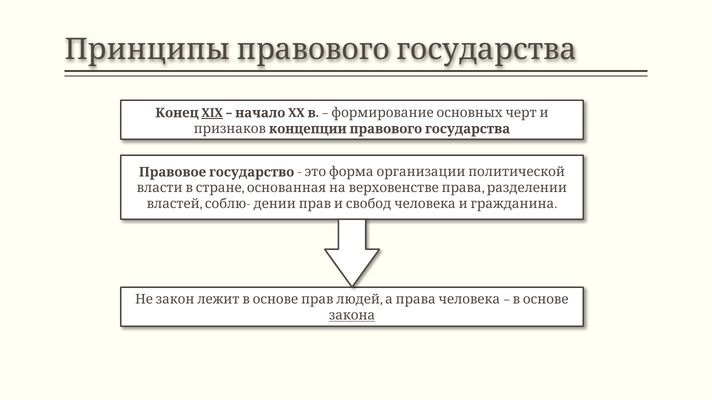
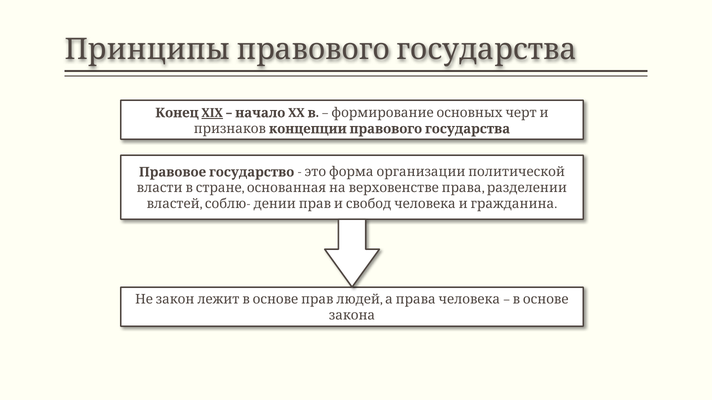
закона underline: present -> none
